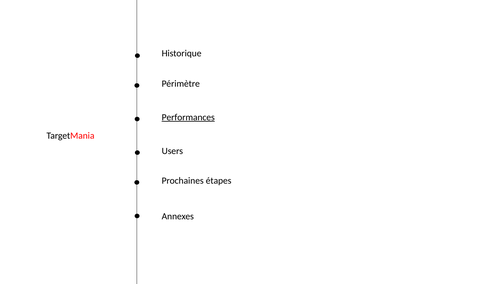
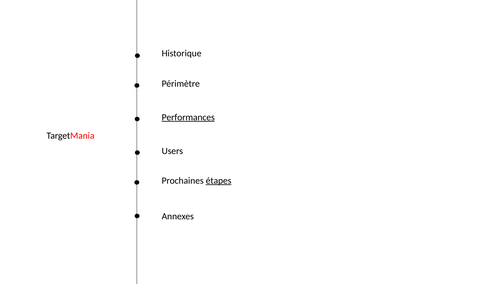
étapes underline: none -> present
